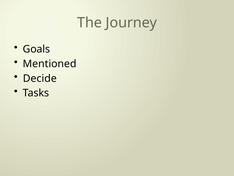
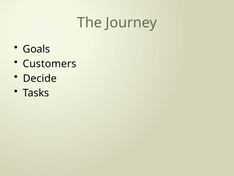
Mentioned: Mentioned -> Customers
